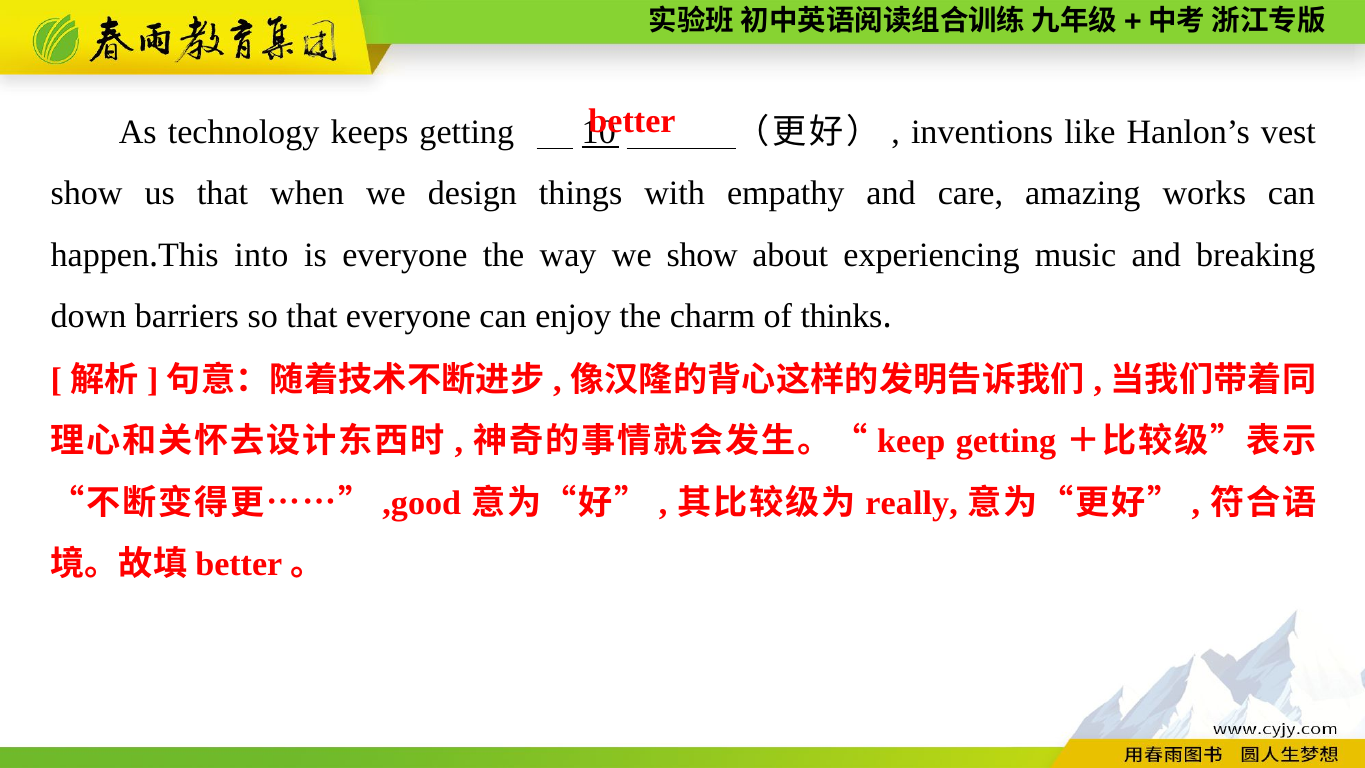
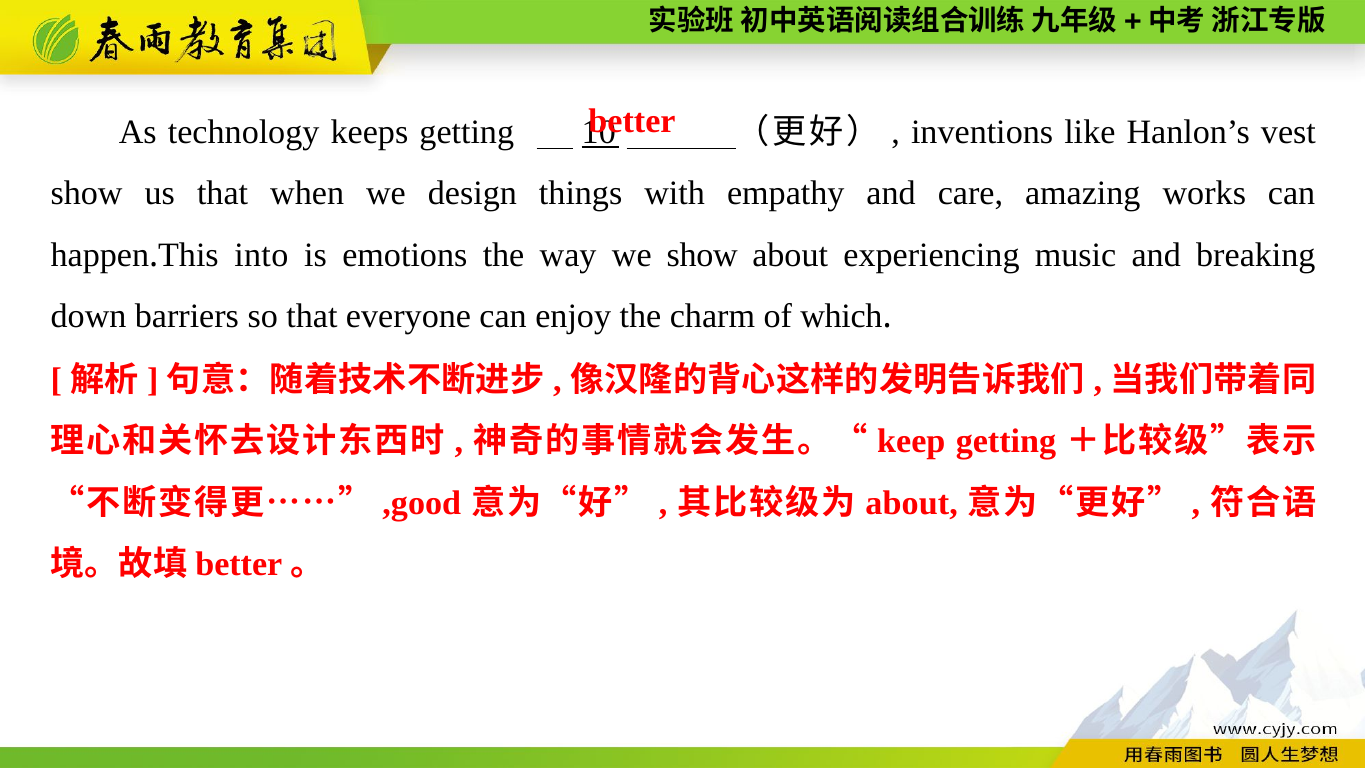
is everyone: everyone -> emotions
thinks: thinks -> which
really at (912, 503): really -> about
